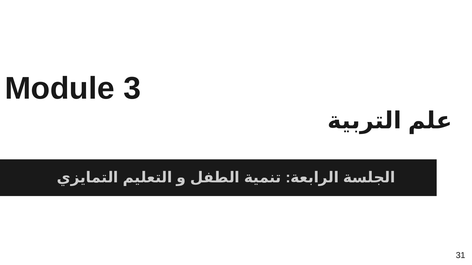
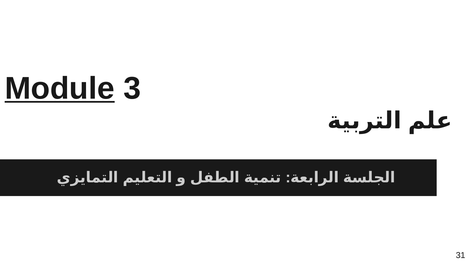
Module underline: none -> present
